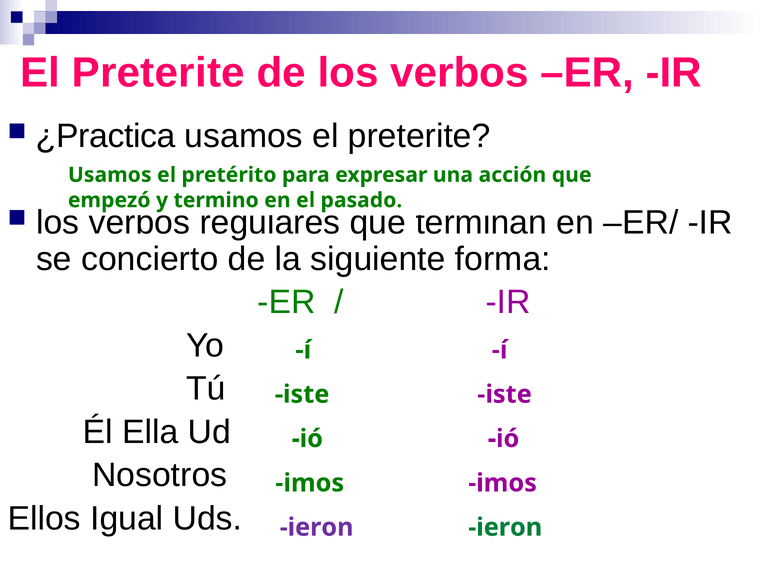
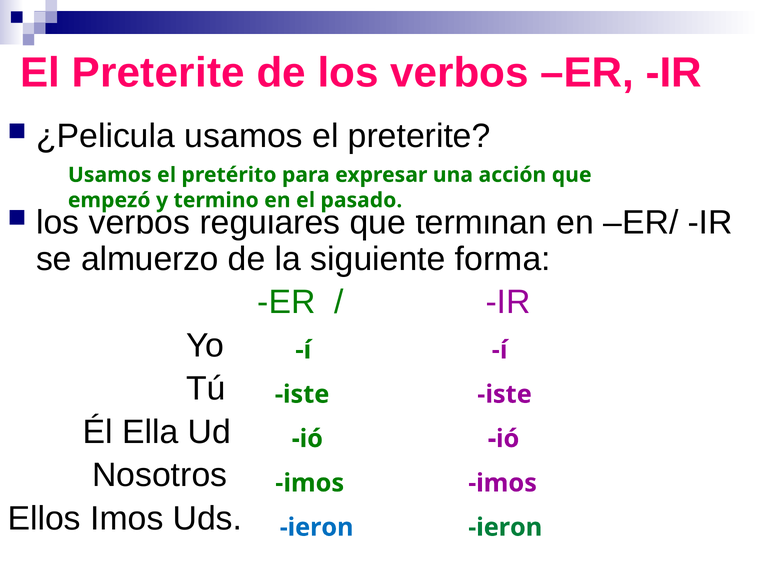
¿Practica: ¿Practica -> ¿Pelicula
concierto: concierto -> almuerzo
Ellos Igual: Igual -> Imos
ieron at (317, 527) colour: purple -> blue
